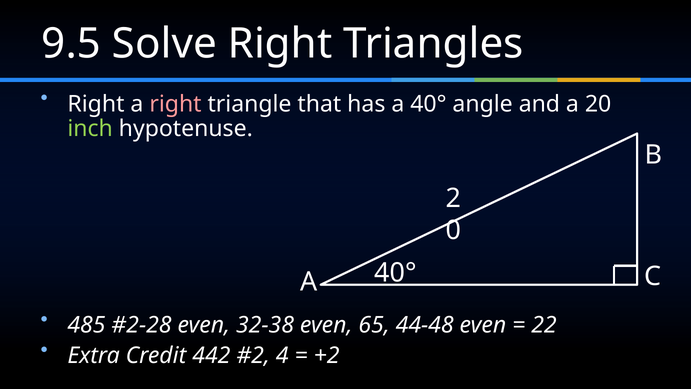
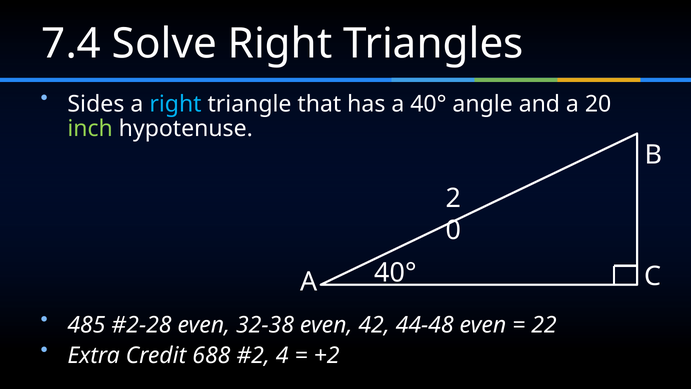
9.5: 9.5 -> 7.4
Right at (96, 104): Right -> Sides
right at (175, 104) colour: pink -> light blue
65: 65 -> 42
442: 442 -> 688
